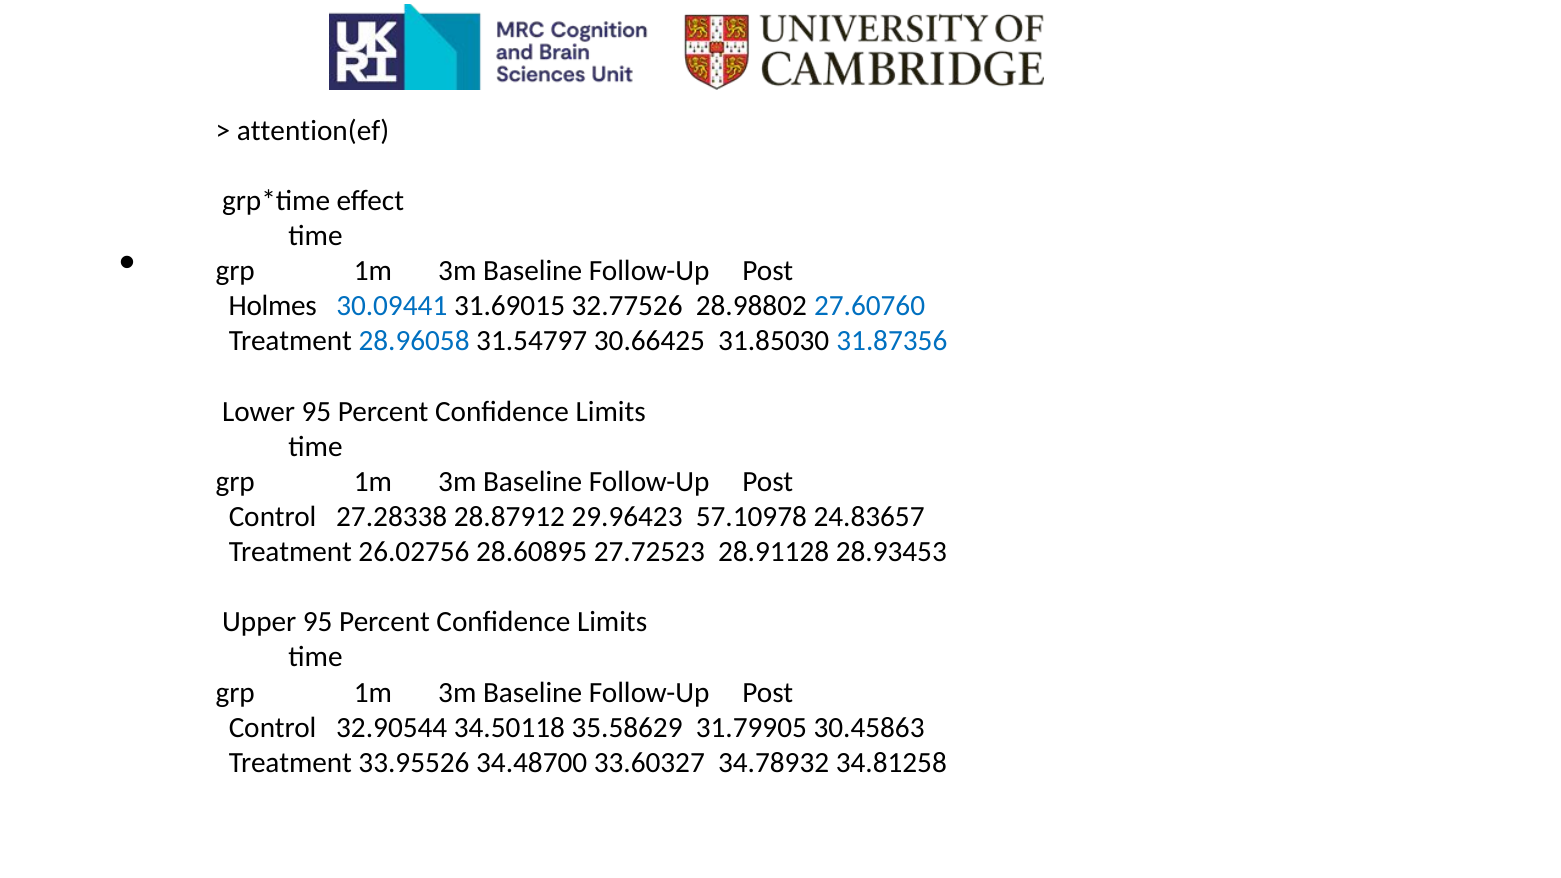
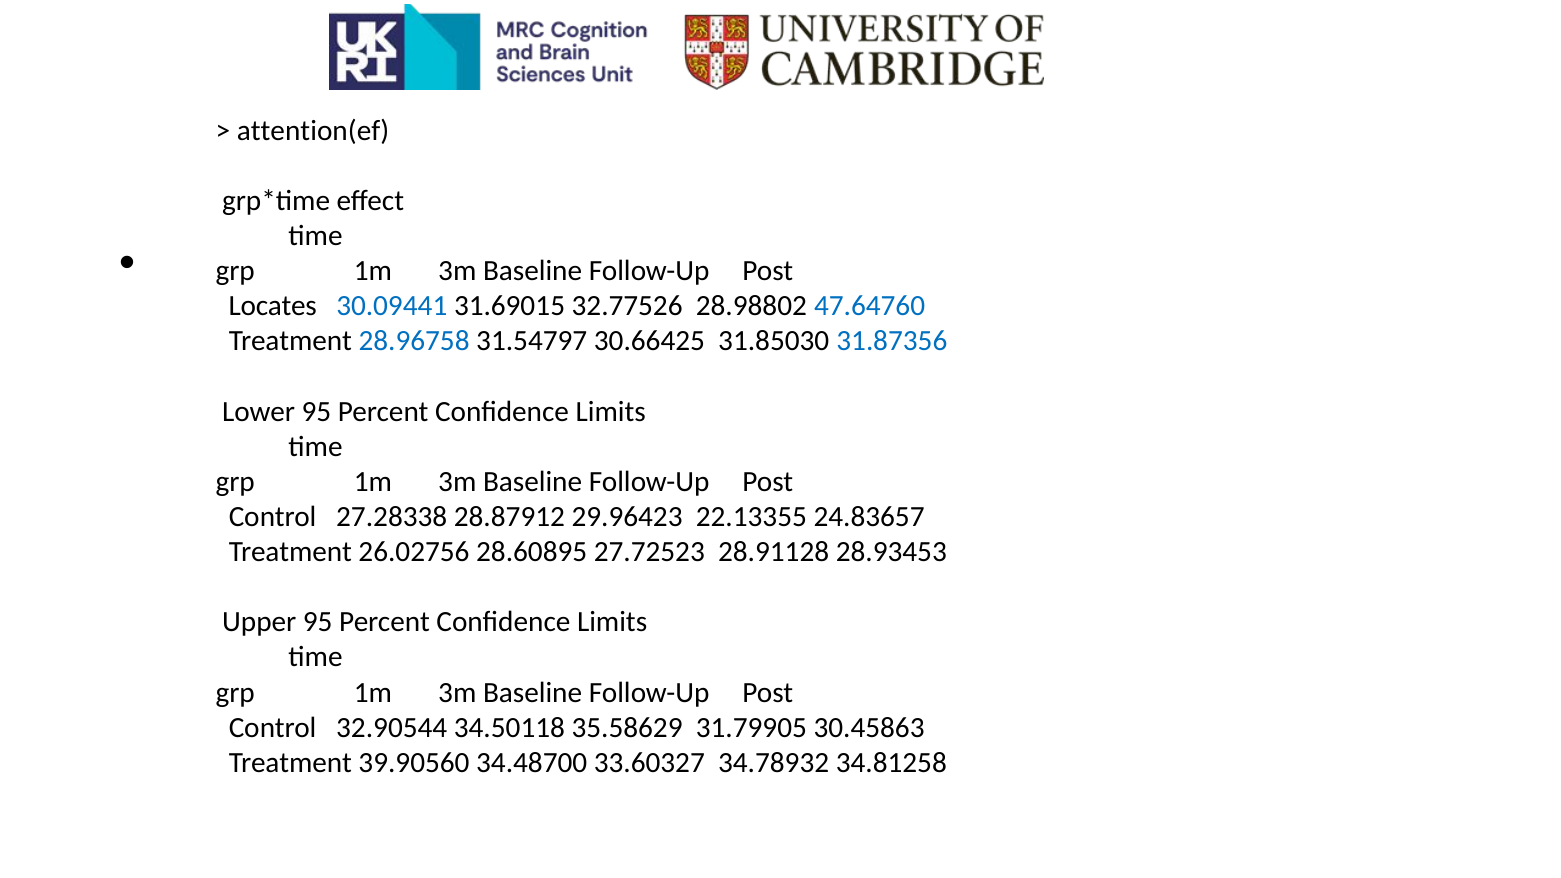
Holmes: Holmes -> Locates
27.60760: 27.60760 -> 47.64760
28.96058: 28.96058 -> 28.96758
57.10978: 57.10978 -> 22.13355
33.95526: 33.95526 -> 39.90560
